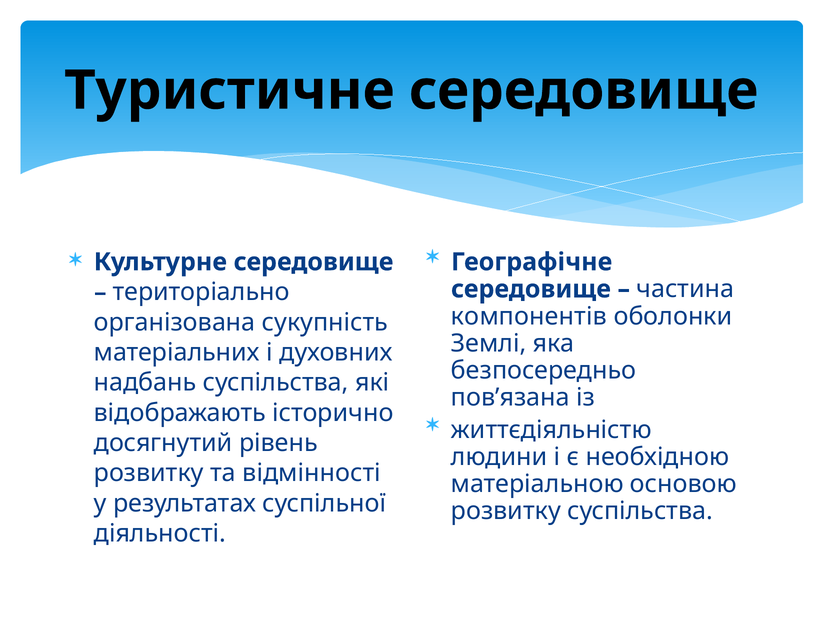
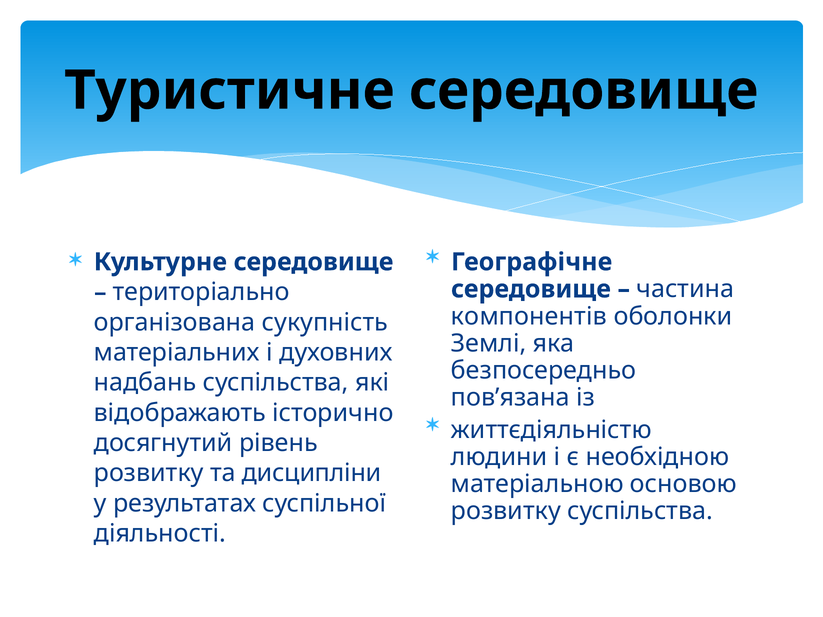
відмінності: відмінності -> дисципліни
